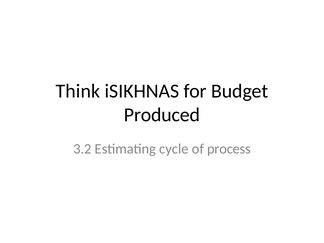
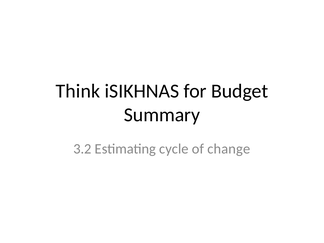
Produced: Produced -> Summary
process: process -> change
